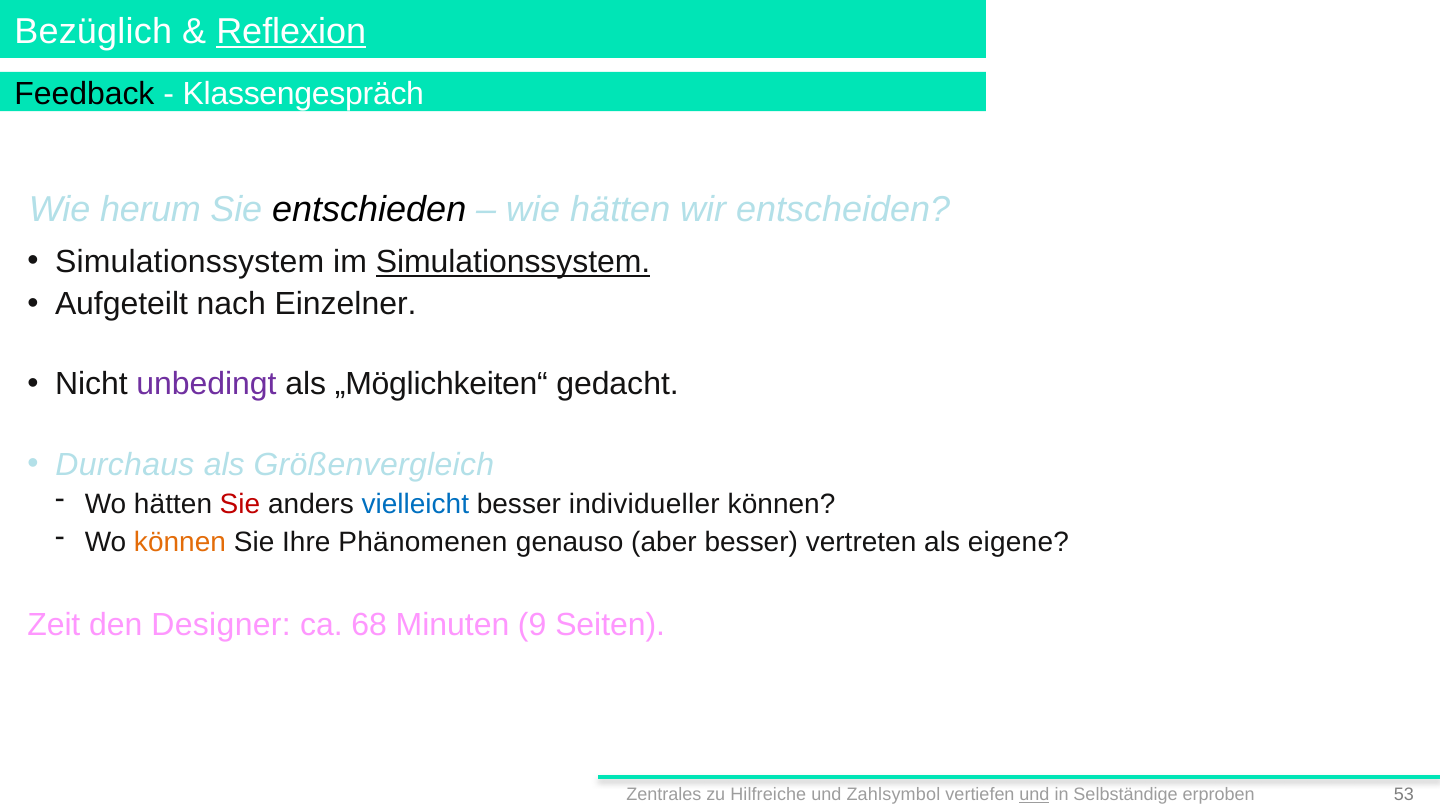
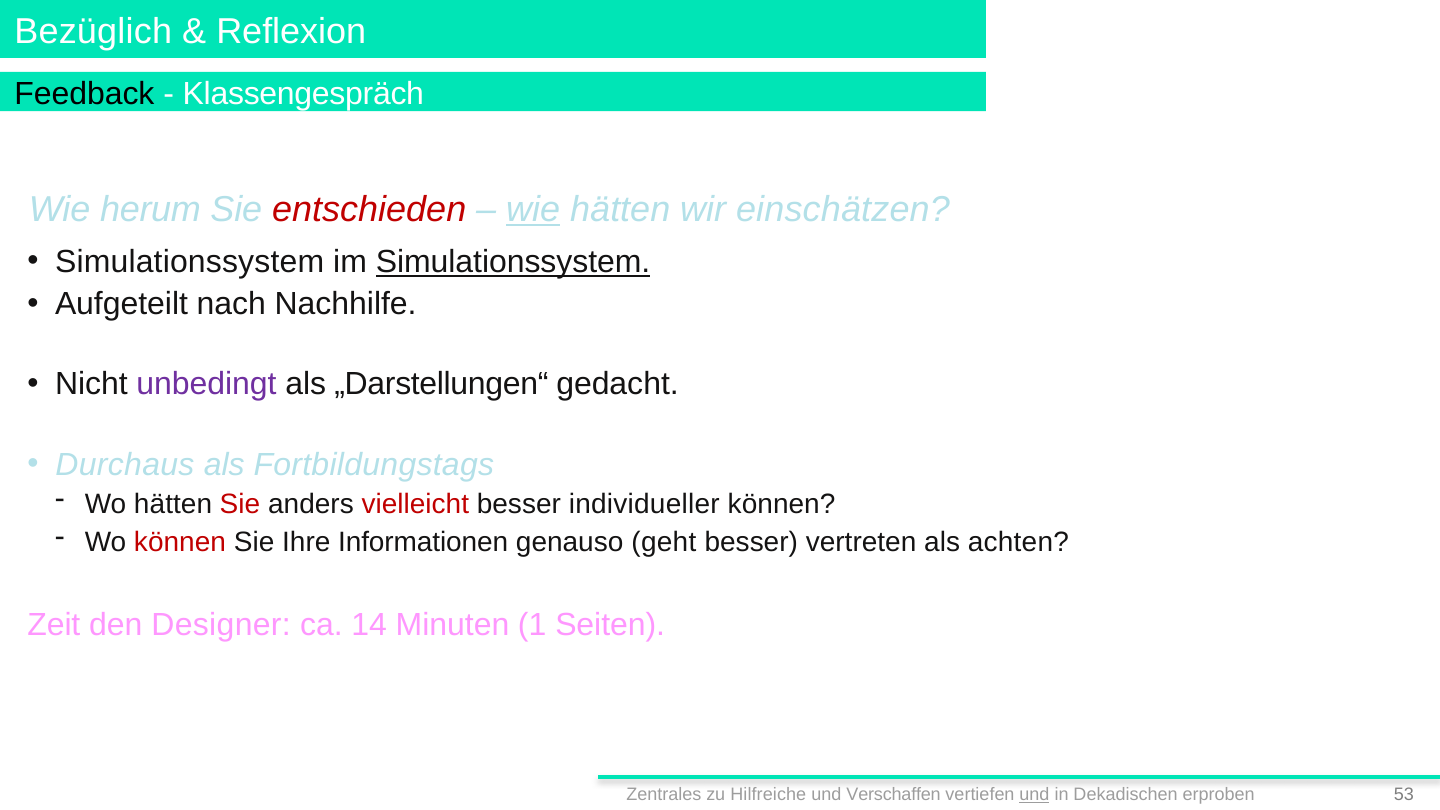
Reflexion underline: present -> none
entschieden colour: black -> red
wie at (533, 209) underline: none -> present
entscheiden: entscheiden -> einschätzen
Einzelner: Einzelner -> Nachhilfe
„Möglichkeiten“: „Möglichkeiten“ -> „Darstellungen“
Größenvergleich: Größenvergleich -> Fortbildungstags
vielleicht colour: blue -> red
können at (180, 542) colour: orange -> red
Phänomenen: Phänomenen -> Informationen
aber: aber -> geht
eigene: eigene -> achten
68: 68 -> 14
9: 9 -> 1
Zahlsymbol: Zahlsymbol -> Verschaffen
Selbständige: Selbständige -> Dekadischen
